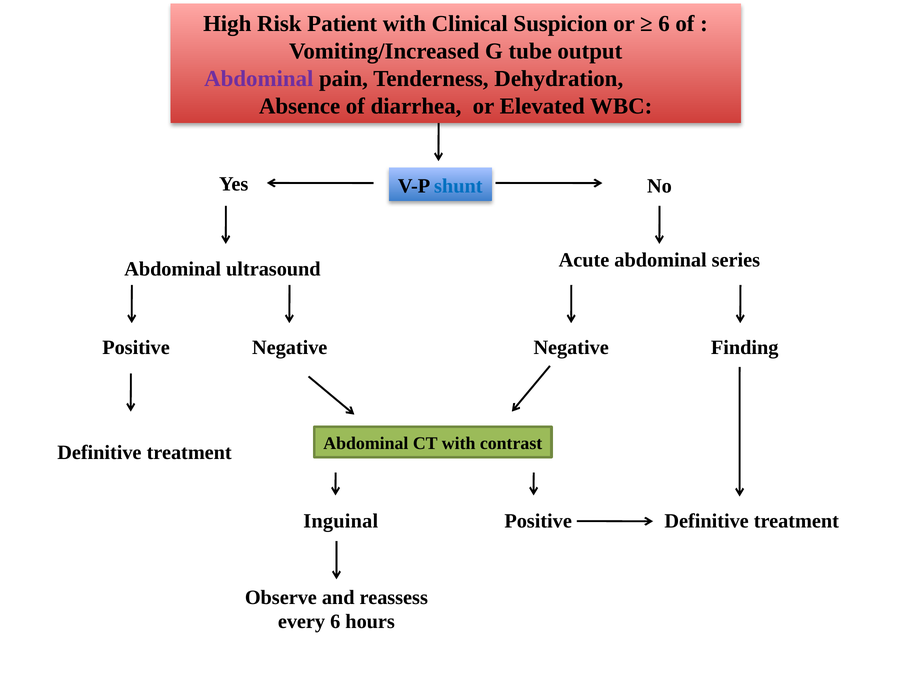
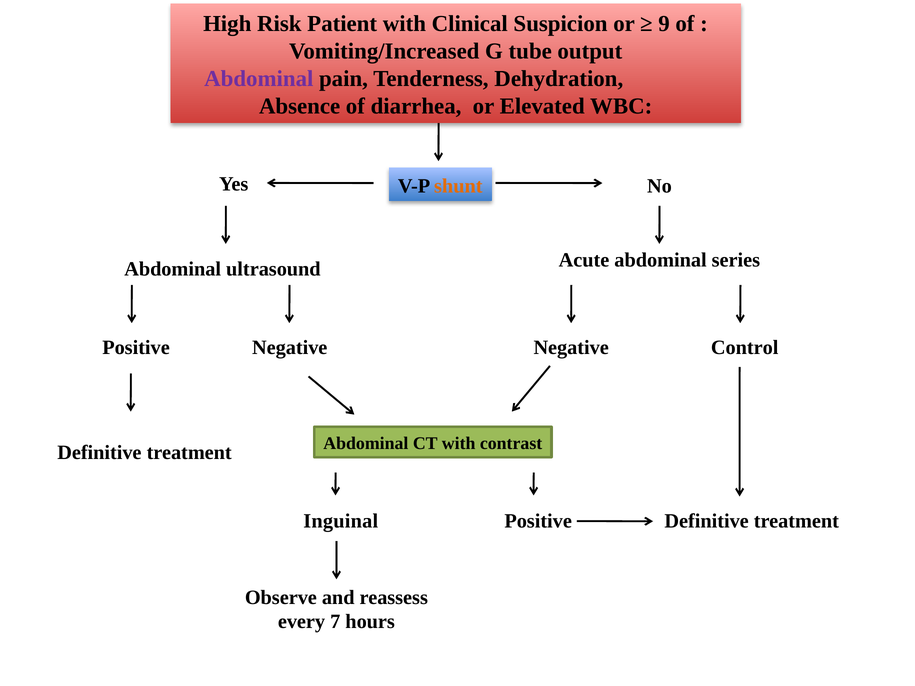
6 at (664, 24): 6 -> 9
shunt colour: blue -> orange
Finding: Finding -> Control
every 6: 6 -> 7
